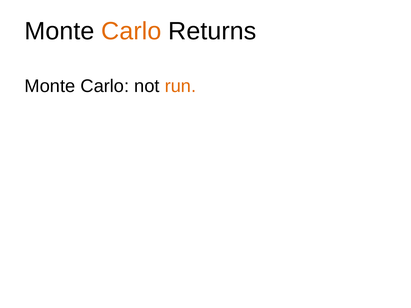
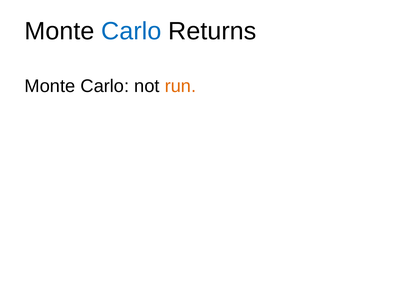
Carlo at (131, 31) colour: orange -> blue
